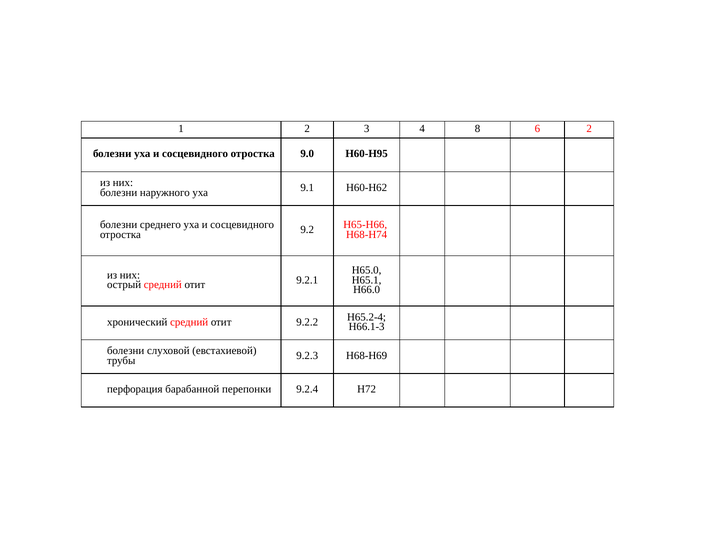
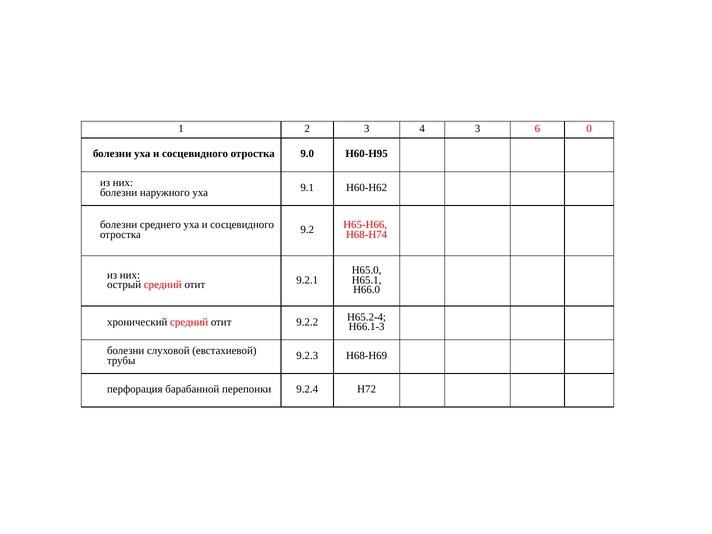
4 8: 8 -> 3
6 2: 2 -> 0
